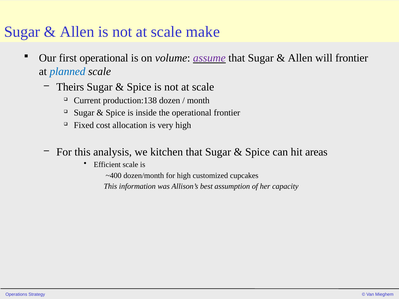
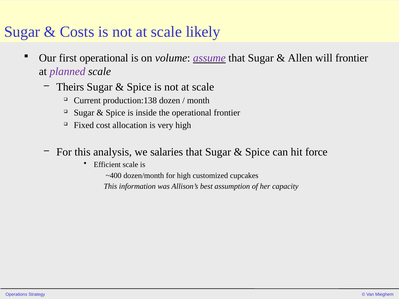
Allen at (77, 32): Allen -> Costs
make: make -> likely
planned colour: blue -> purple
kitchen: kitchen -> salaries
areas: areas -> force
